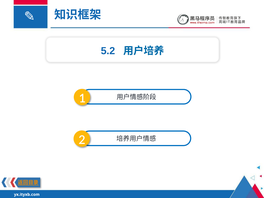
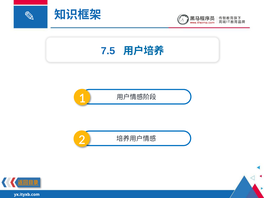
5.2: 5.2 -> 7.5
